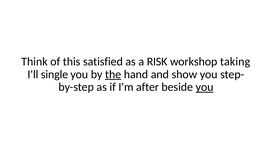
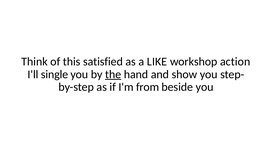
RISK: RISK -> LIKE
taking: taking -> action
after: after -> from
you at (205, 87) underline: present -> none
